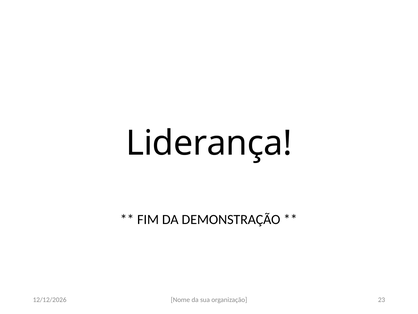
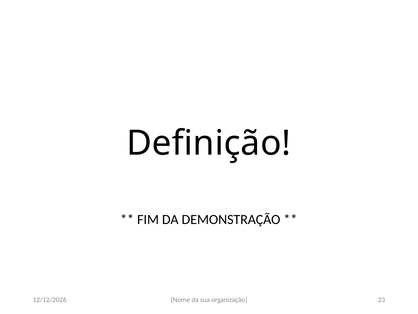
Liderança: Liderança -> Definição
